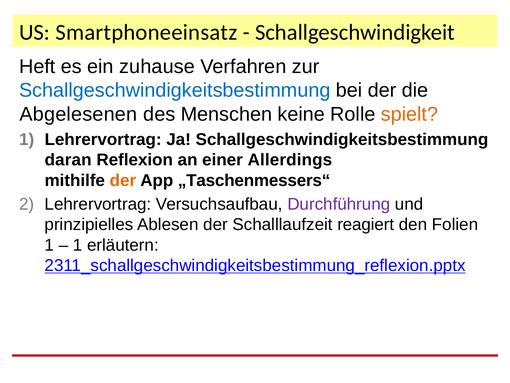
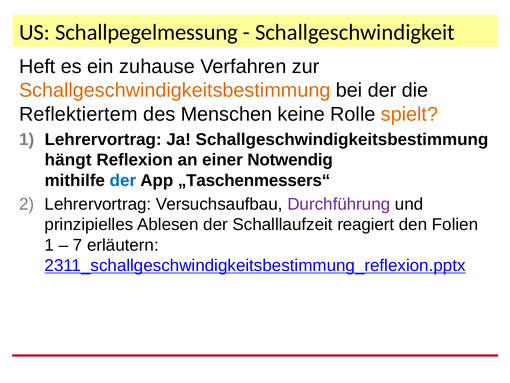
Smartphoneeinsatz: Smartphoneeinsatz -> Schallpegelmessung
Schallgeschwindigkeitsbestimmung at (175, 90) colour: blue -> orange
Abgelesenen: Abgelesenen -> Reflektiertem
daran: daran -> hängt
Allerdings: Allerdings -> Notwendig
der at (123, 180) colour: orange -> blue
1 at (78, 245): 1 -> 7
